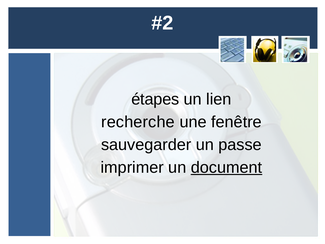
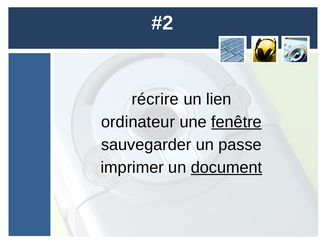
étapes: étapes -> récrire
recherche: recherche -> ordinateur
fenêtre underline: none -> present
